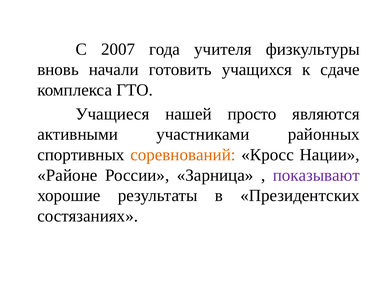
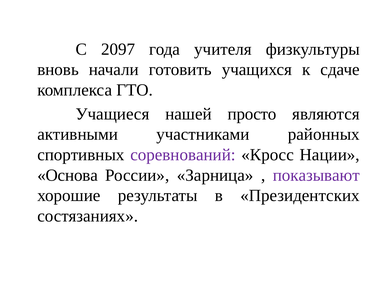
2007: 2007 -> 2097
соревнований colour: orange -> purple
Районе: Районе -> Основа
